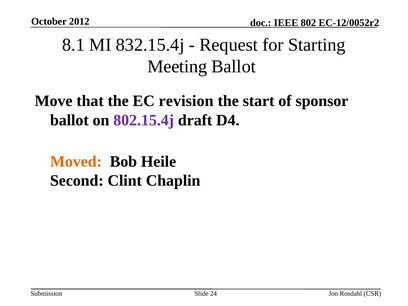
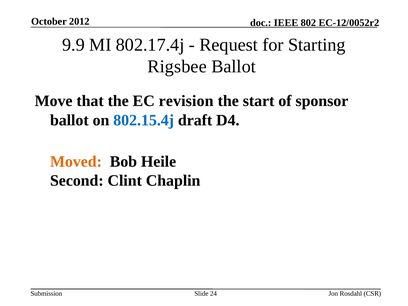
8.1: 8.1 -> 9.9
832.15.4j: 832.15.4j -> 802.17.4j
Meeting: Meeting -> Rigsbee
802.15.4j colour: purple -> blue
